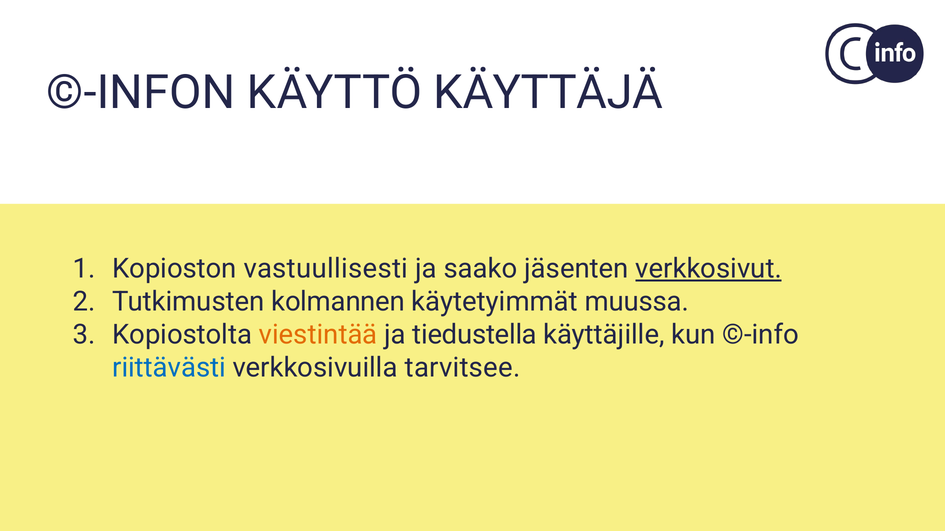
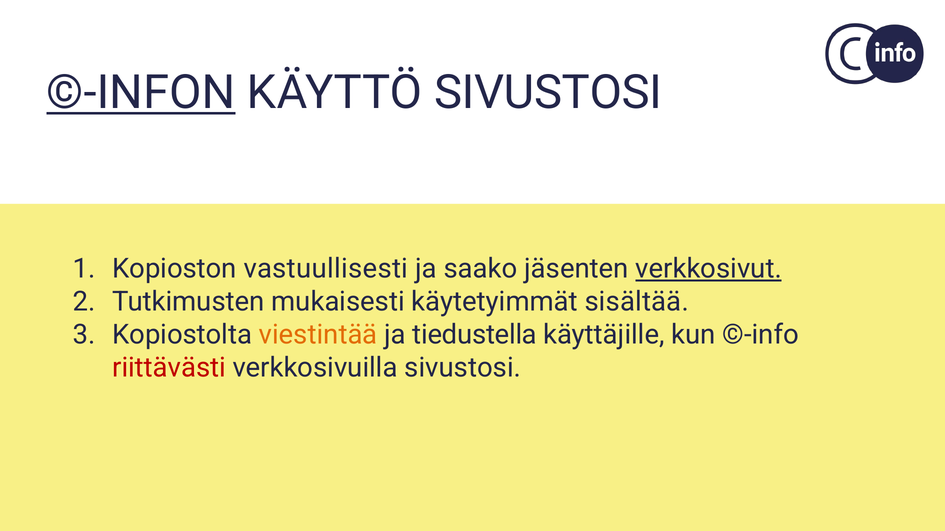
©-INFON underline: none -> present
KÄYTTÖ KÄYTTÄJÄ: KÄYTTÄJÄ -> SIVUSTOSI
kolmannen: kolmannen -> mukaisesti
muussa: muussa -> sisältää
riittävästi colour: blue -> red
verkkosivuilla tarvitsee: tarvitsee -> sivustosi
